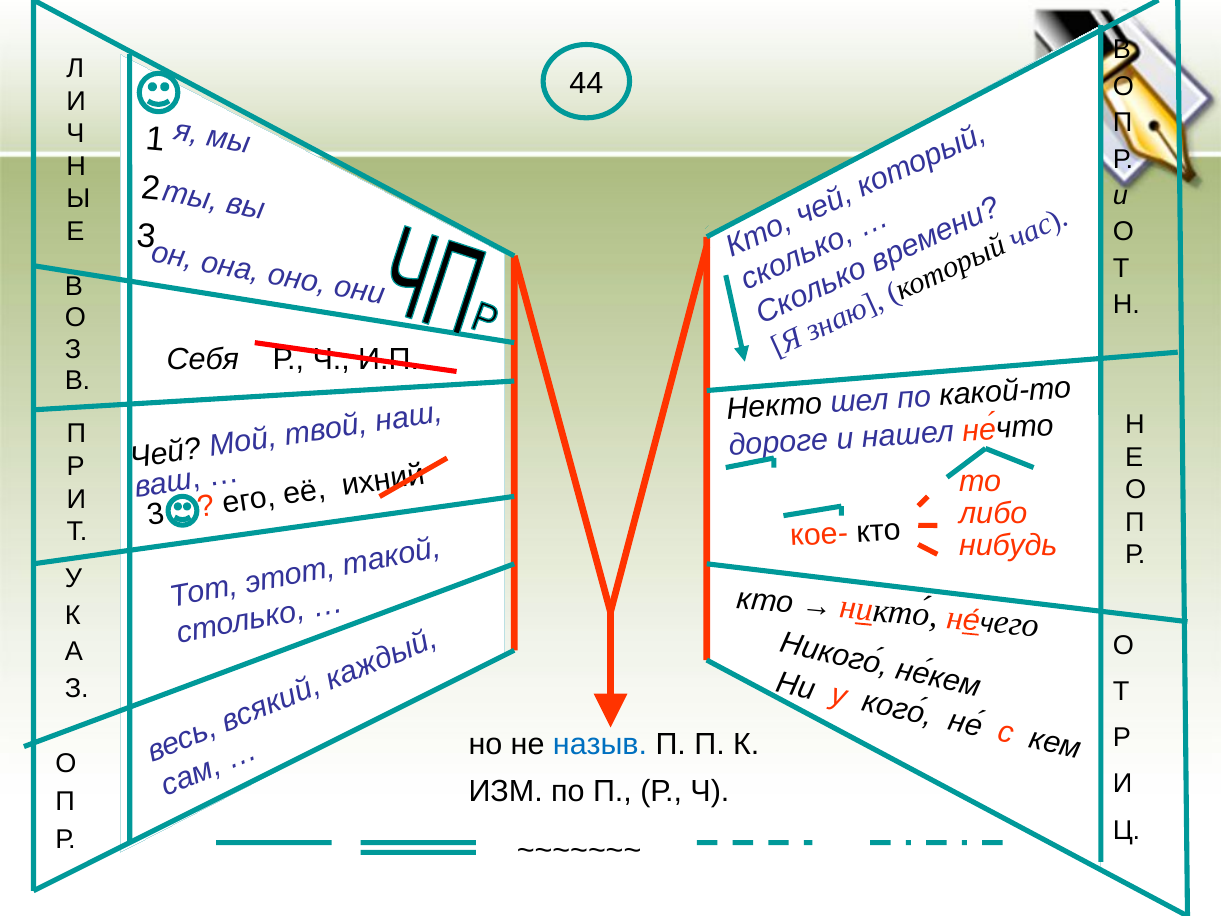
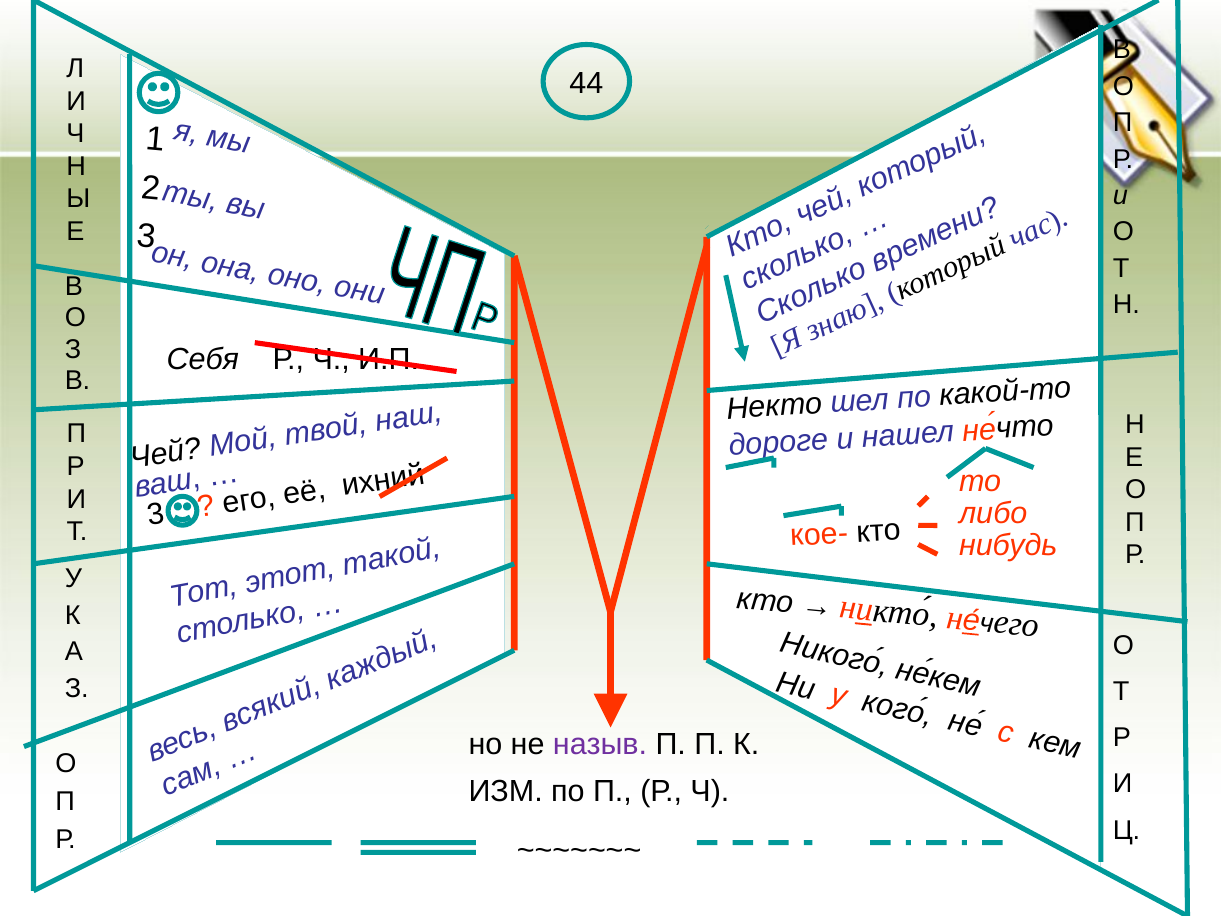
назыв colour: blue -> purple
